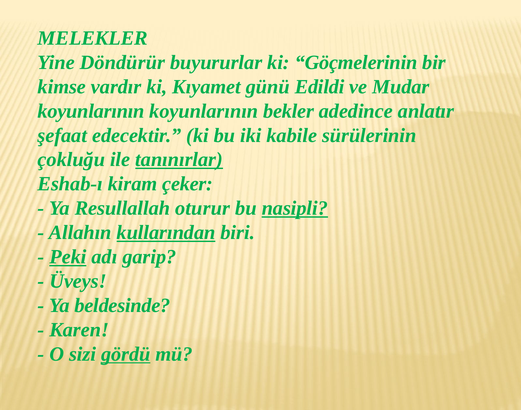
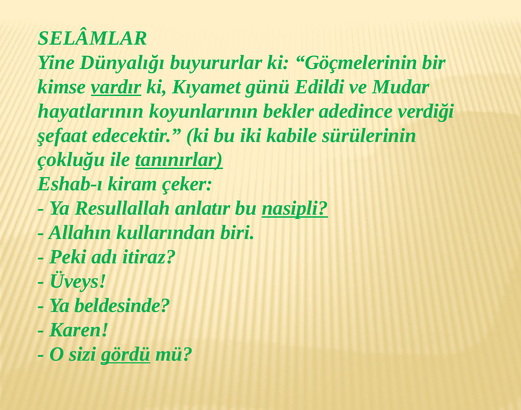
MELEKLER: MELEKLER -> SELÂMLAR
Döndürür: Döndürür -> Dünyalığı
vardır underline: none -> present
koyunlarının at (91, 111): koyunlarının -> hayatlarının
anlatır: anlatır -> verdiği
oturur: oturur -> anlatır
kullarından underline: present -> none
Peki underline: present -> none
garip: garip -> itiraz
